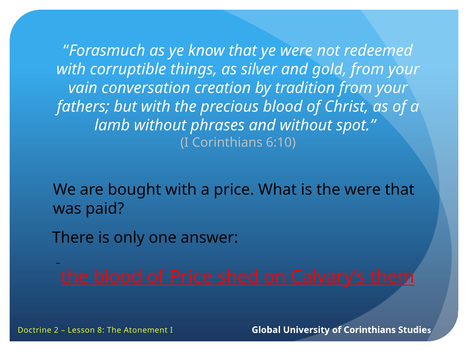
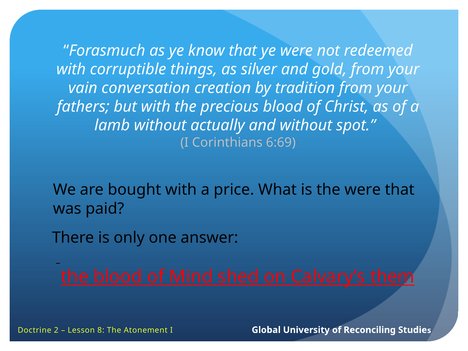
phrases: phrases -> actually
6:10: 6:10 -> 6:69
of Price: Price -> Mind
of Corinthians: Corinthians -> Reconciling
